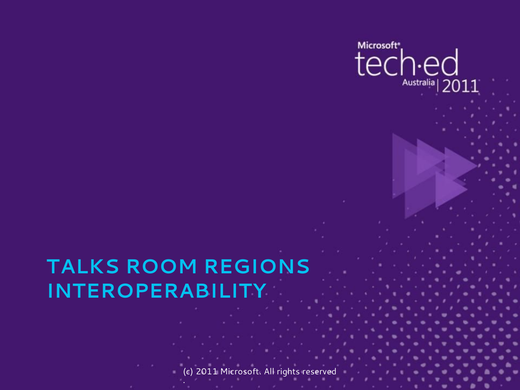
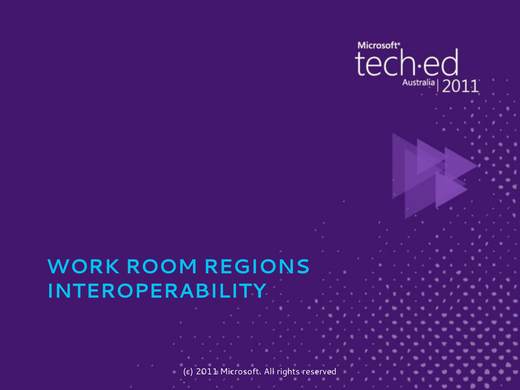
TALKS: TALKS -> WORK
